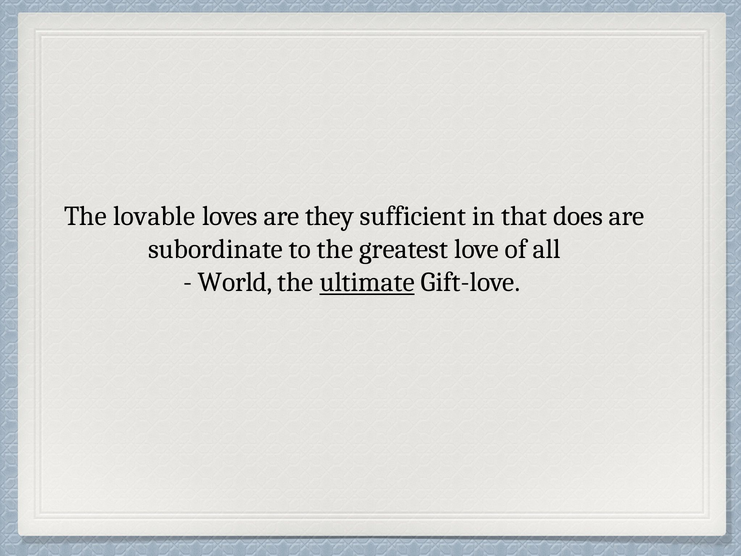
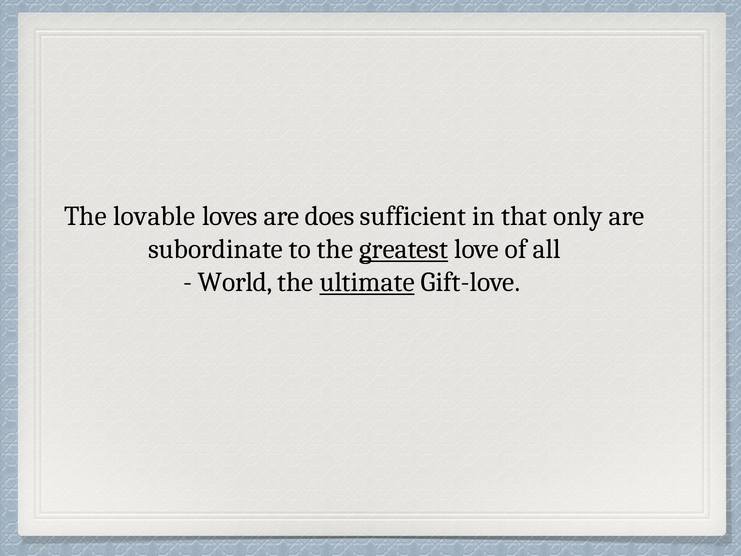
they: they -> does
does: does -> only
greatest underline: none -> present
